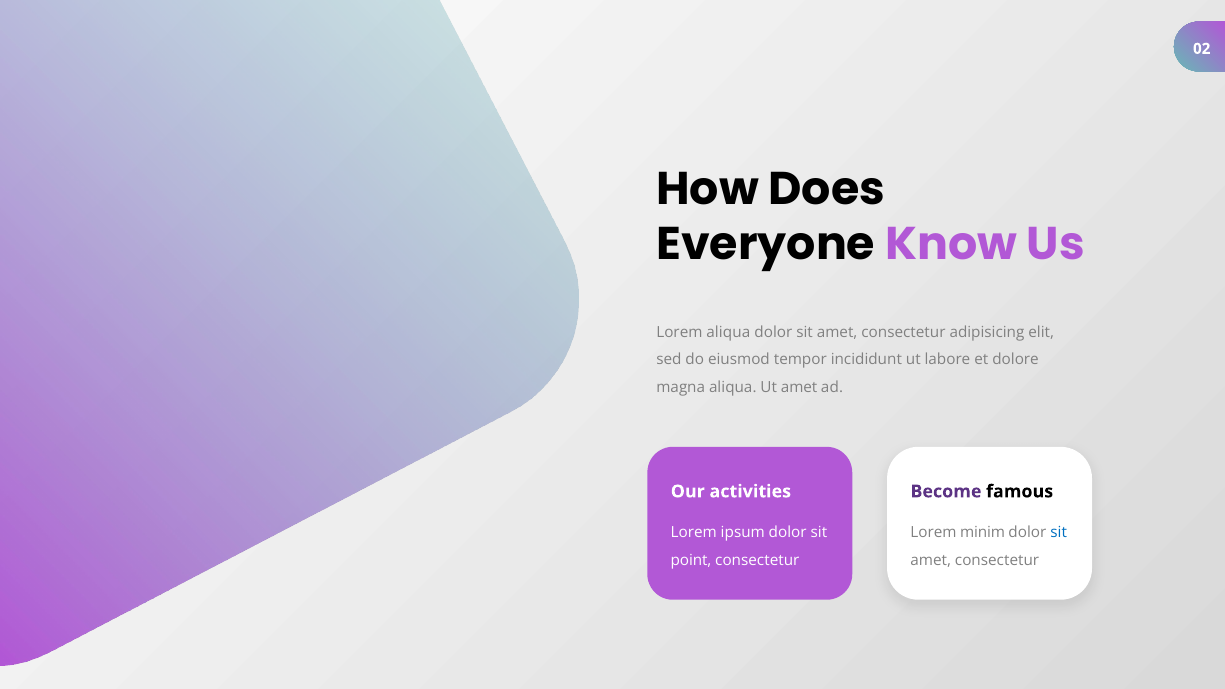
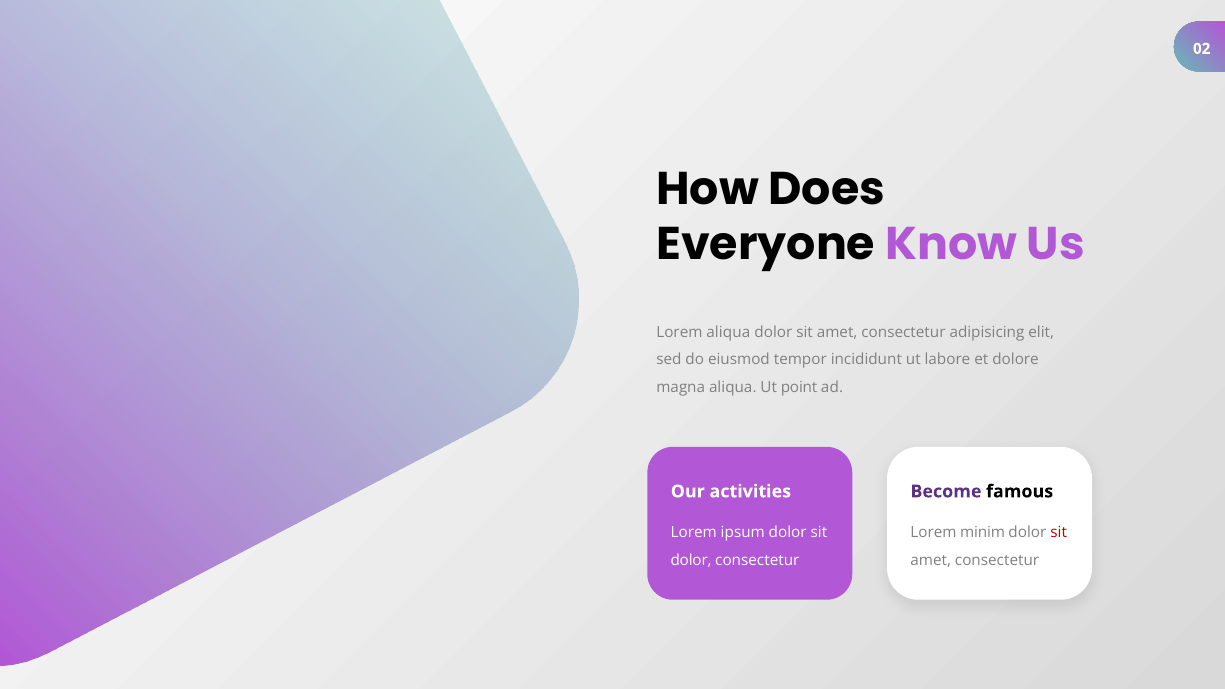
Ut amet: amet -> point
sit at (1059, 533) colour: blue -> red
point at (691, 561): point -> dolor
